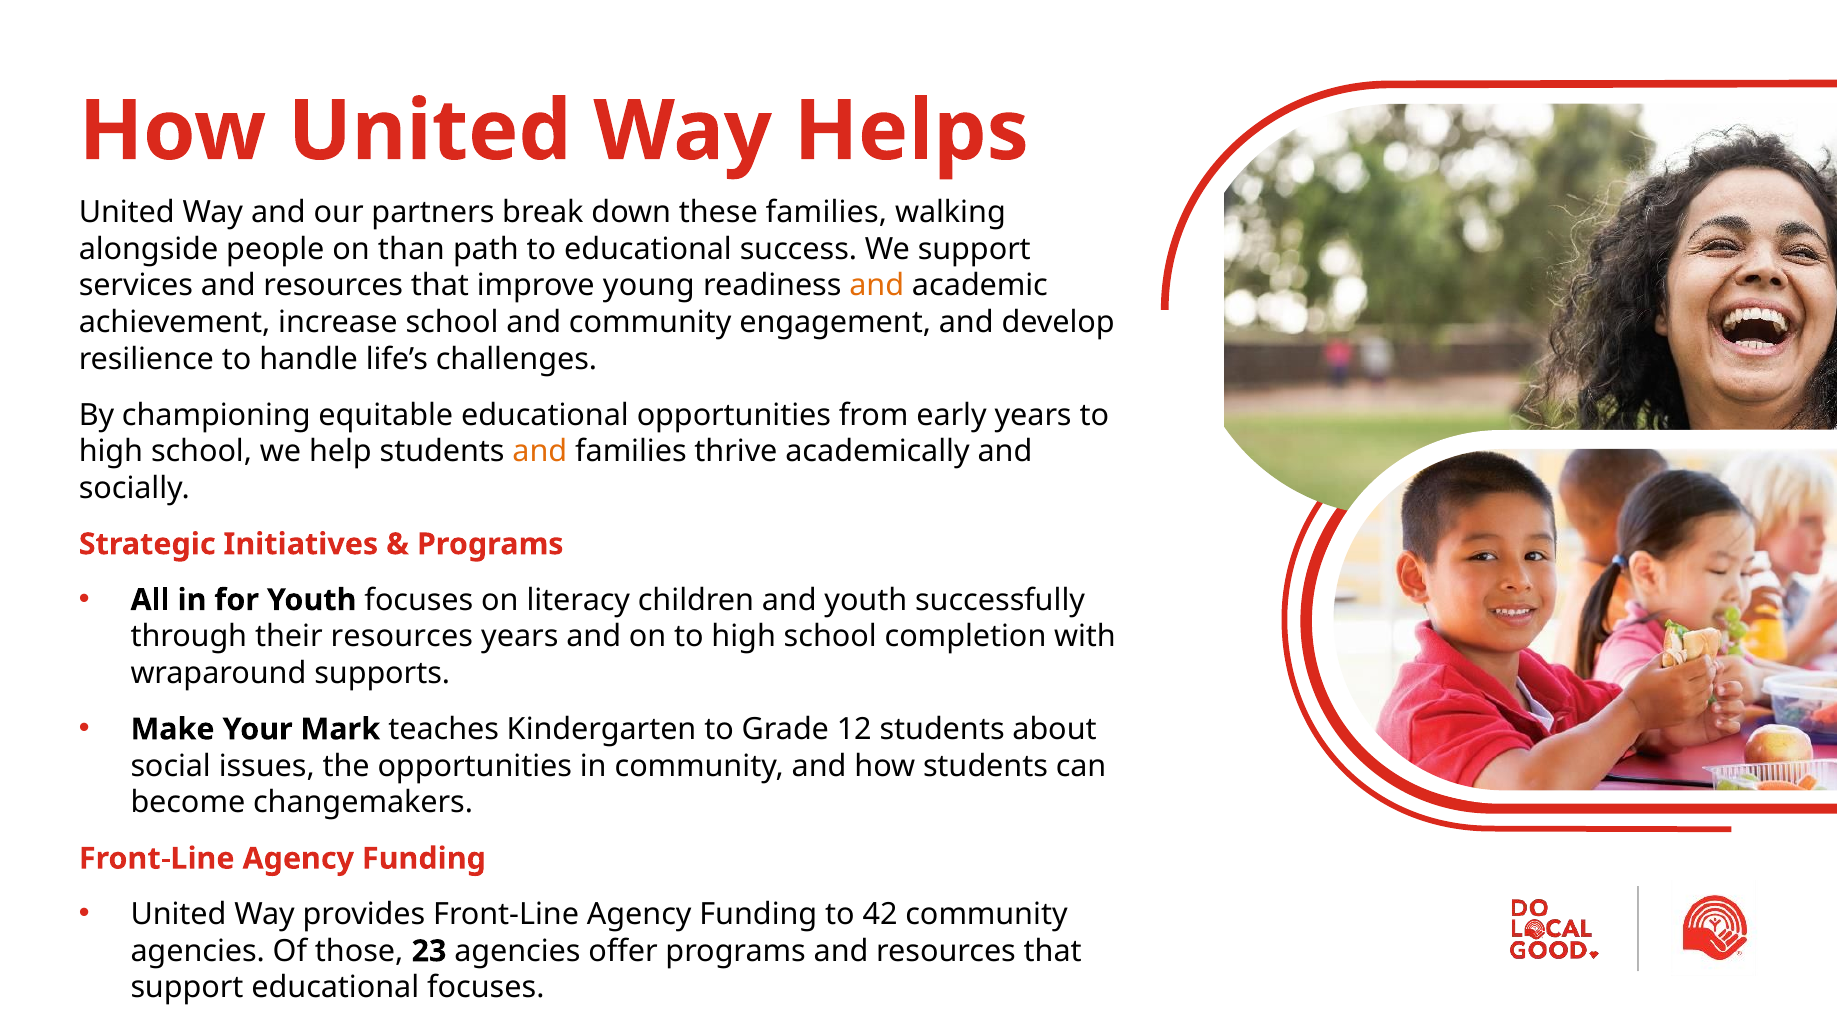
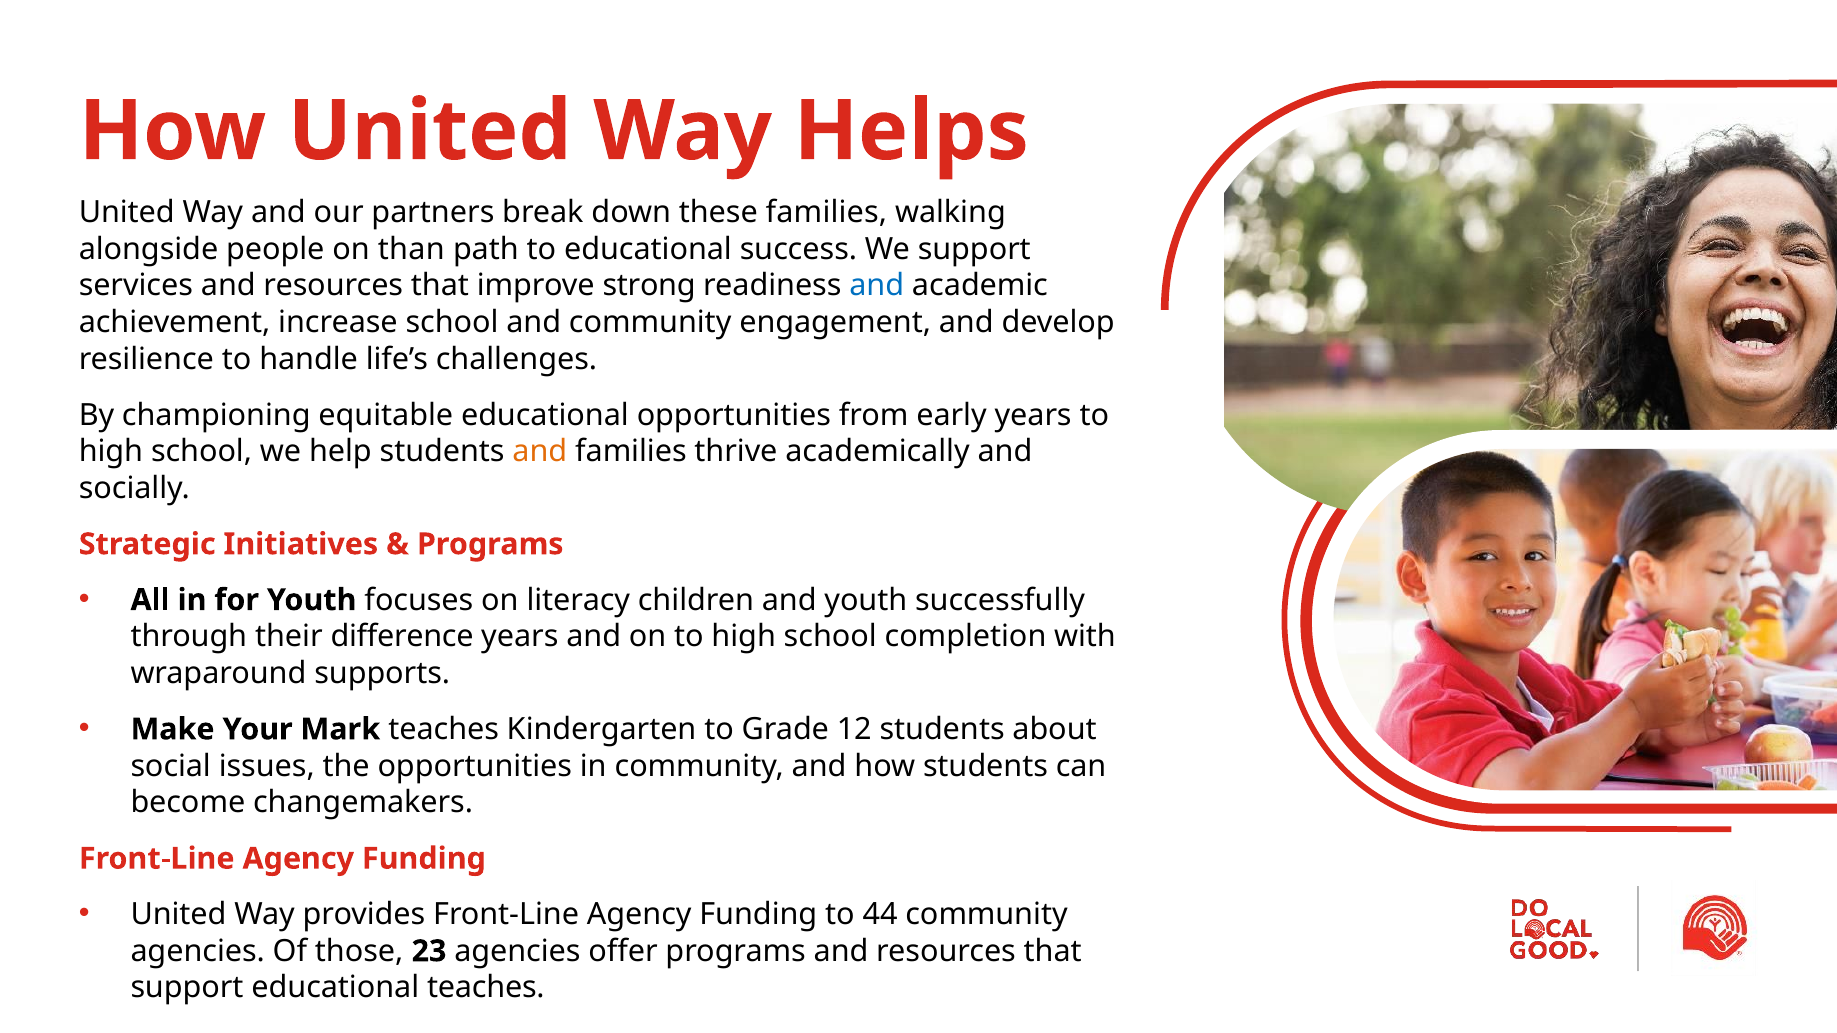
young: young -> strong
and at (877, 286) colour: orange -> blue
their resources: resources -> difference
42: 42 -> 44
educational focuses: focuses -> teaches
